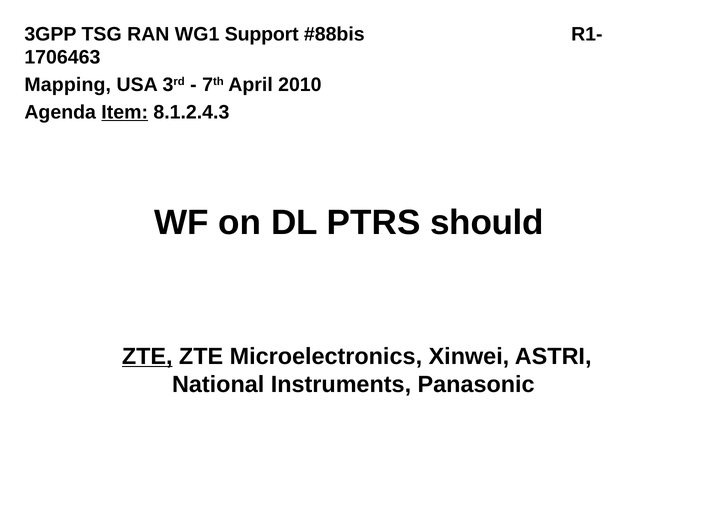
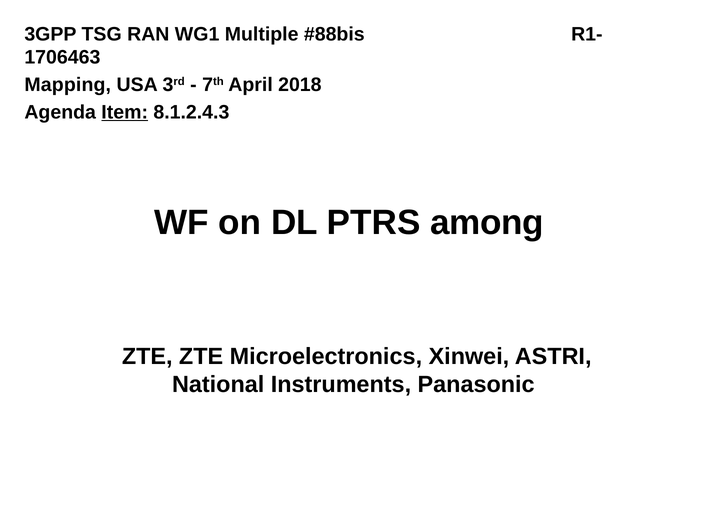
Support: Support -> Multiple
2010: 2010 -> 2018
should: should -> among
ZTE at (147, 356) underline: present -> none
